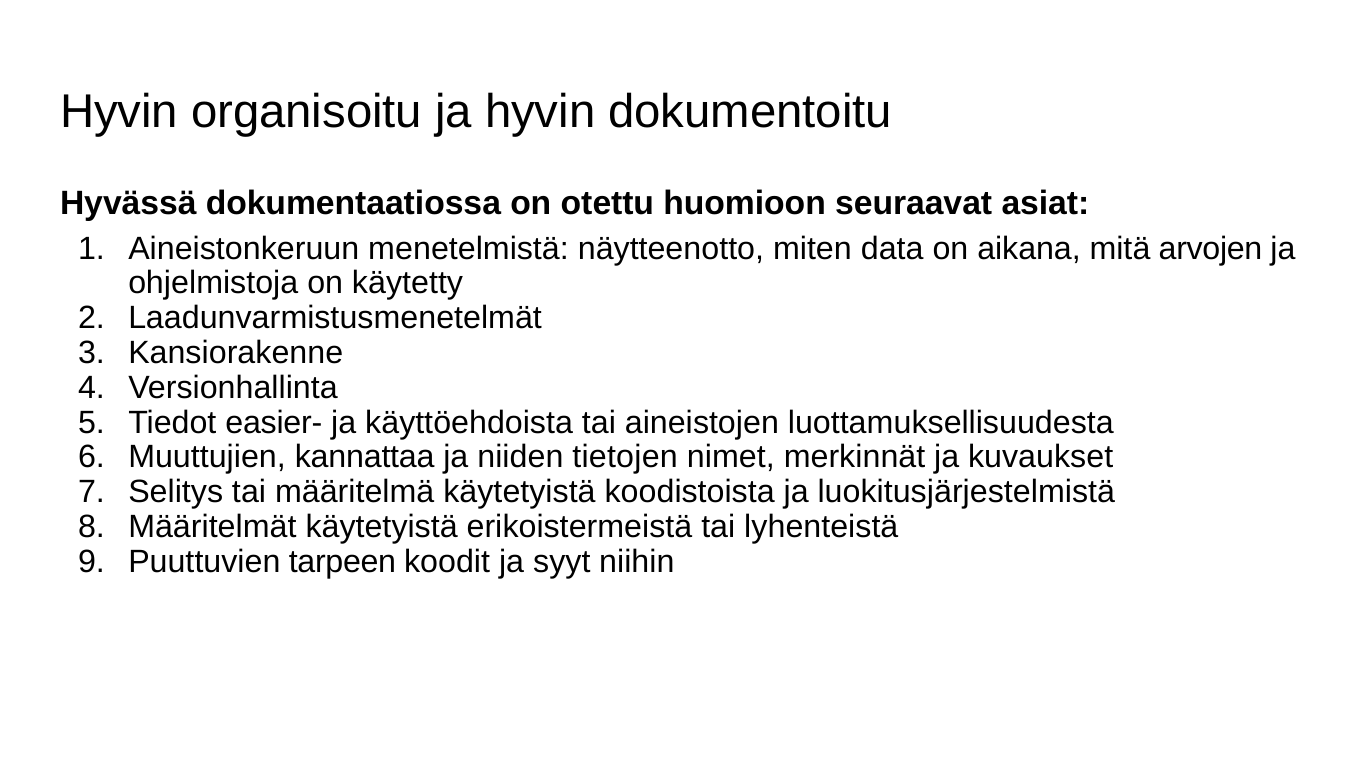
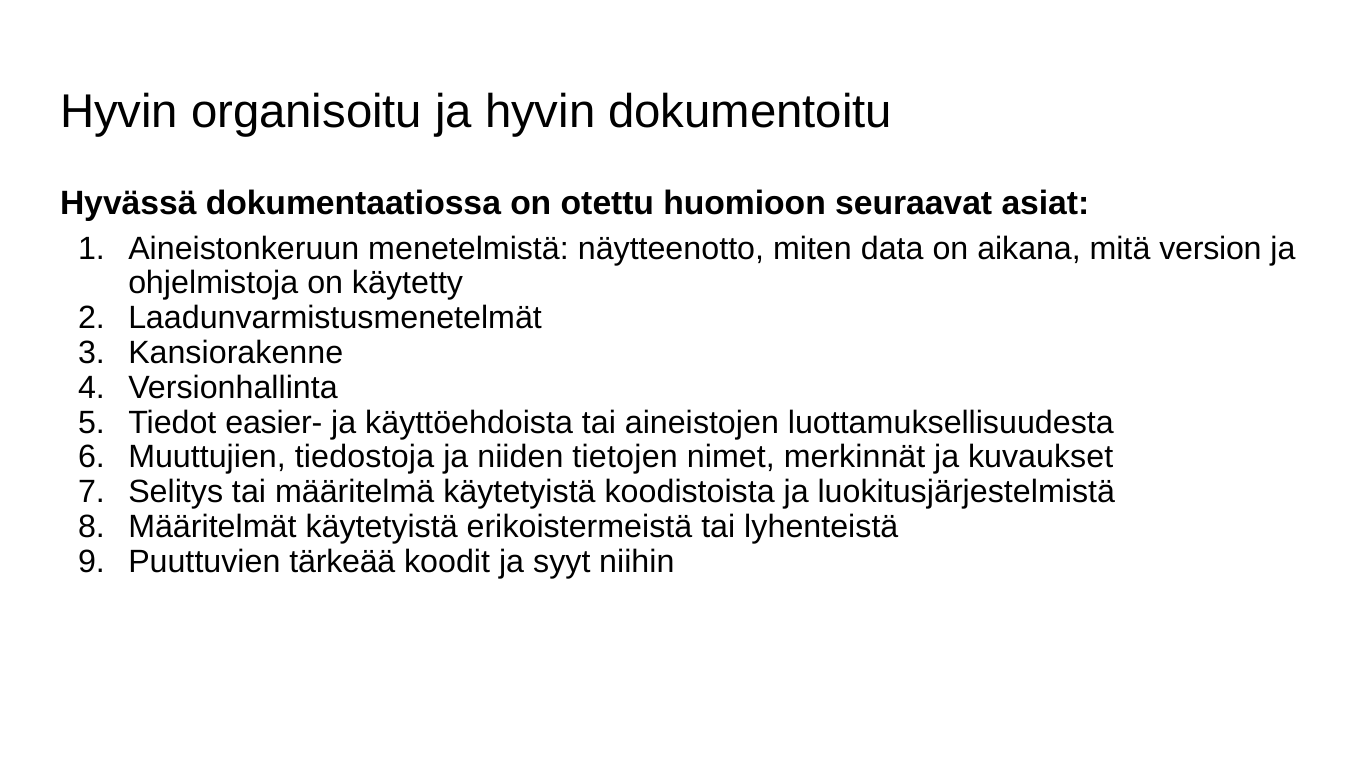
arvojen: arvojen -> version
kannattaa: kannattaa -> tiedostoja
tarpeen: tarpeen -> tärkeää
